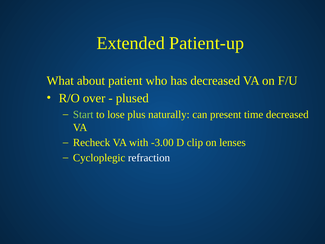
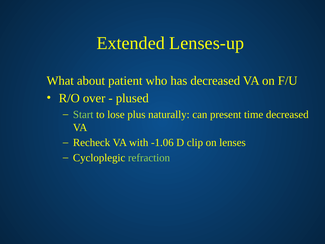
Patient-up: Patient-up -> Lenses-up
-3.00: -3.00 -> -1.06
refraction colour: white -> light green
